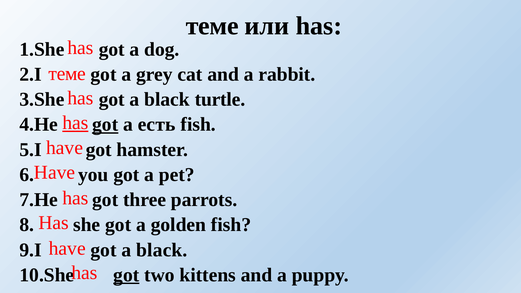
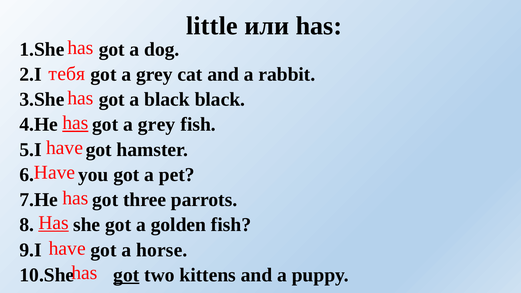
теме at (212, 26): теме -> little
теме at (67, 74): теме -> тебя
black turtle: turtle -> black
got at (105, 125) underline: present -> none
есть at (157, 125): есть -> grey
Has at (54, 223) underline: none -> present
black at (162, 250): black -> horse
